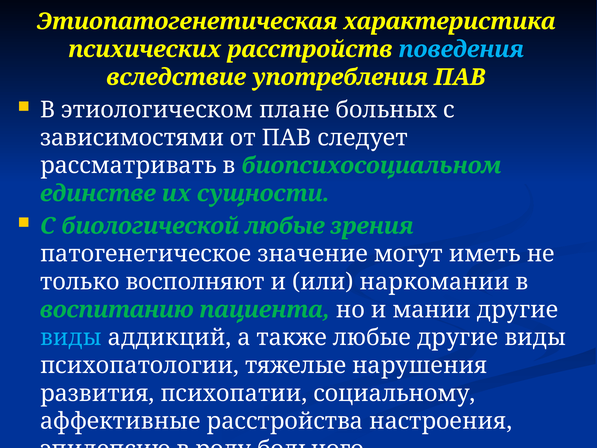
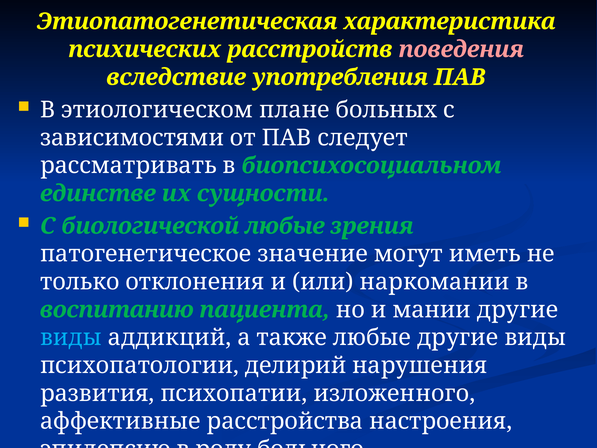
поведения colour: light blue -> pink
восполняют: восполняют -> отклонения
тяжелые: тяжелые -> делирий
социальному: социальному -> изложенного
